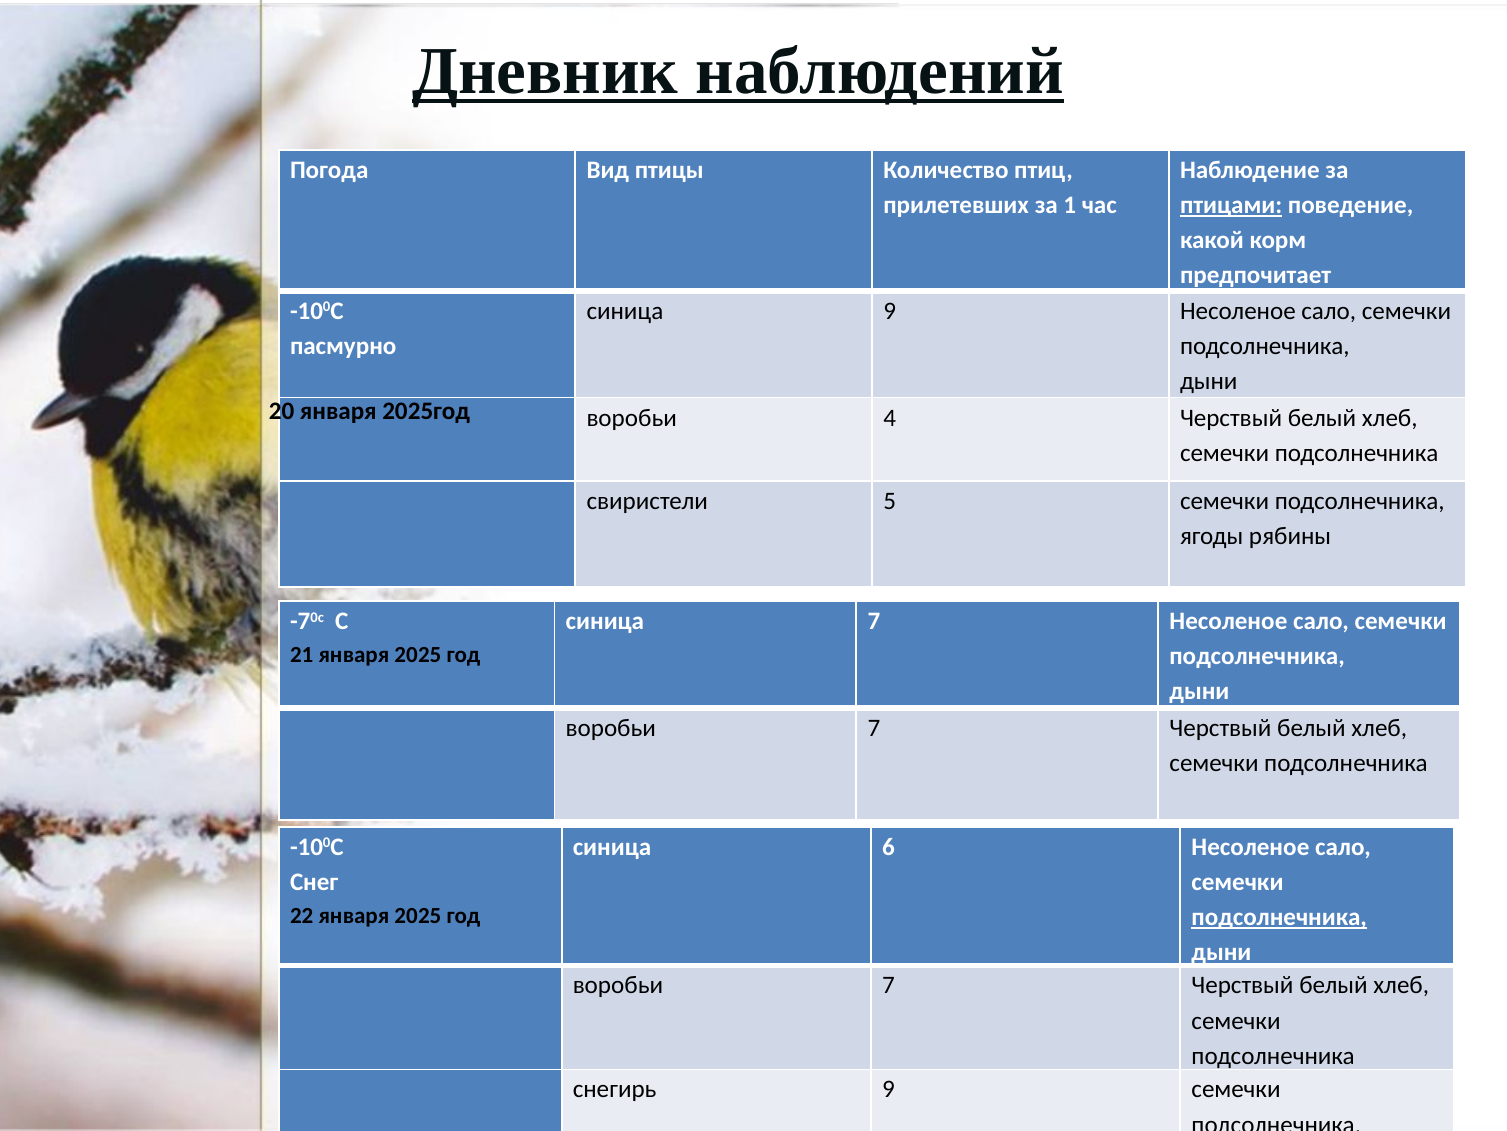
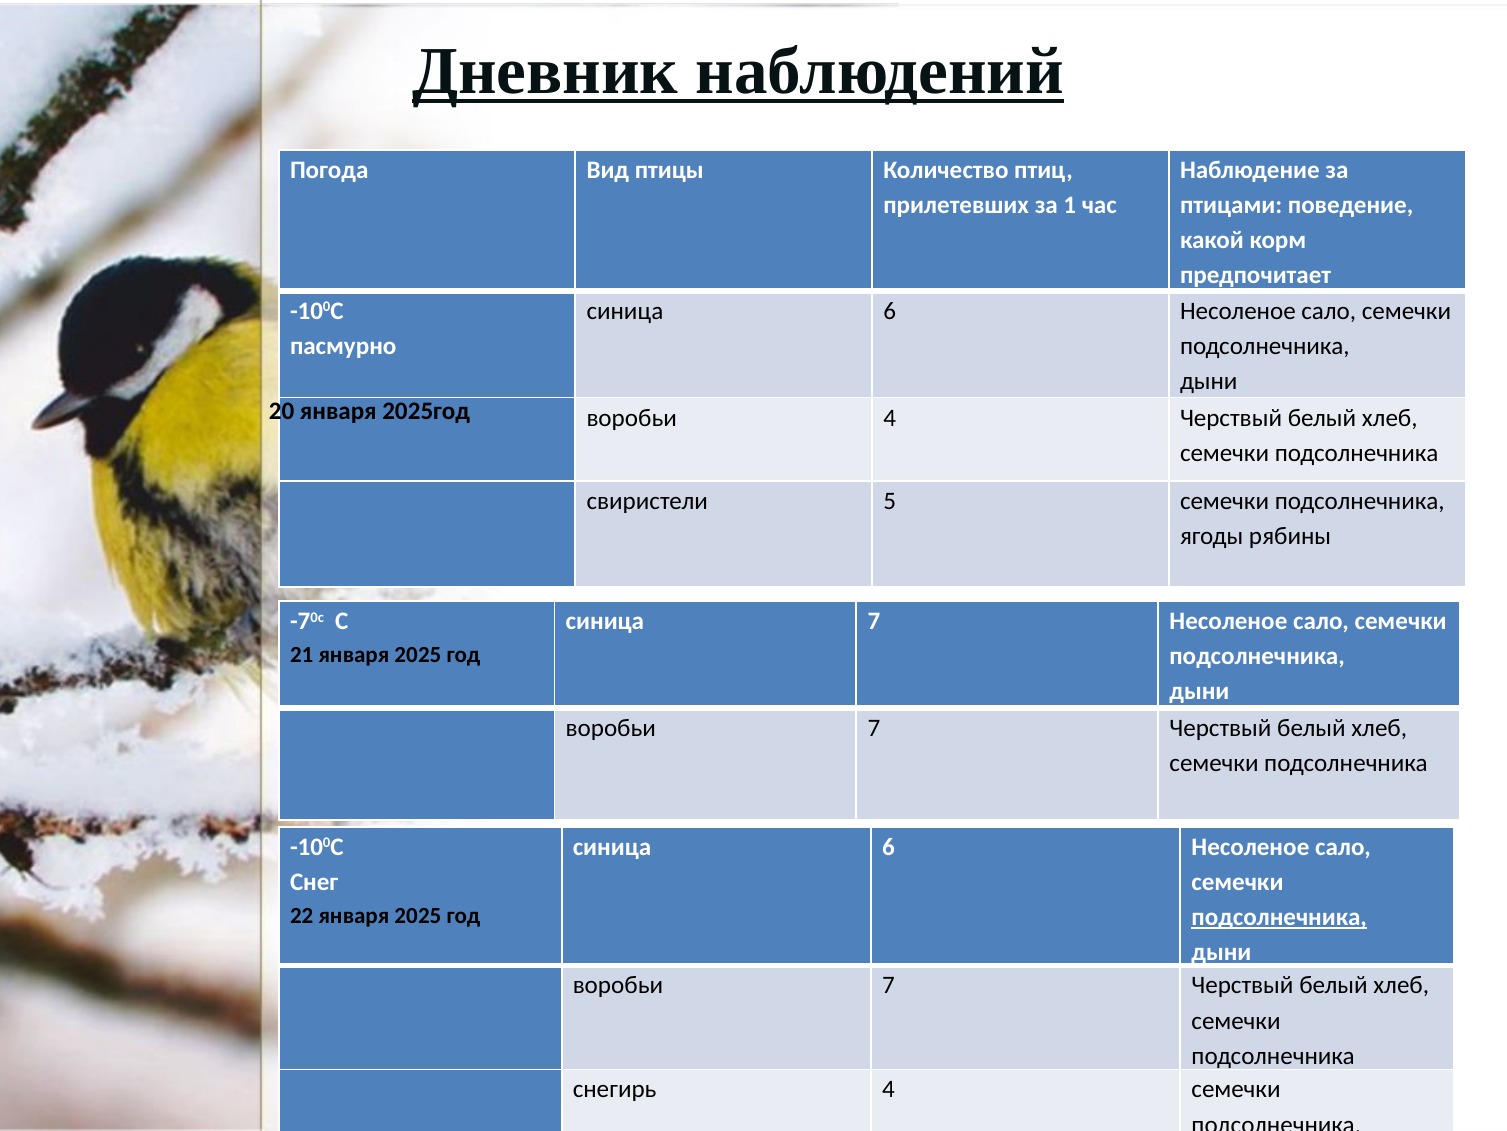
птицами underline: present -> none
9 at (890, 311): 9 -> 6
снегирь 9: 9 -> 4
